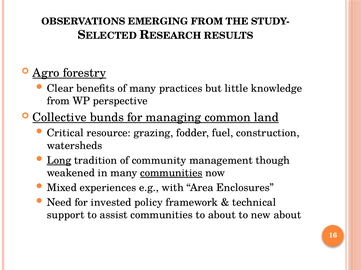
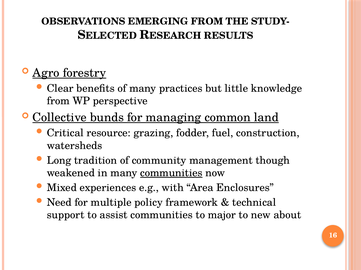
Long underline: present -> none
invested: invested -> multiple
to about: about -> major
